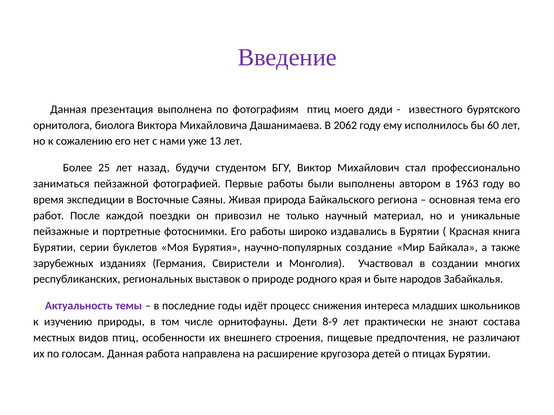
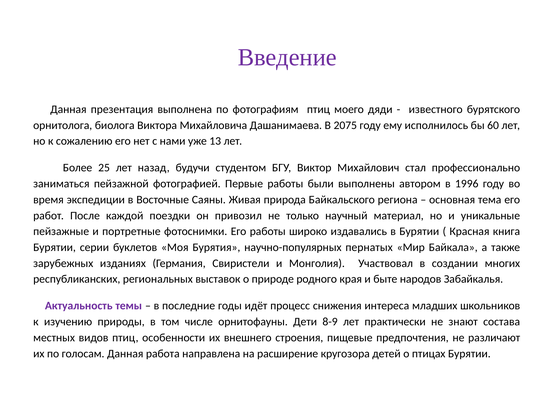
2062: 2062 -> 2075
1963: 1963 -> 1996
создание: создание -> пернатых
